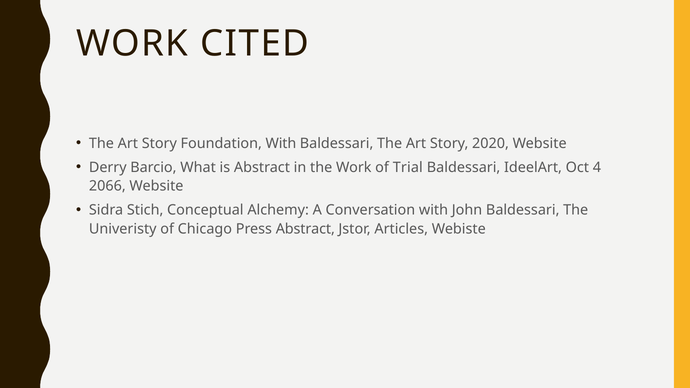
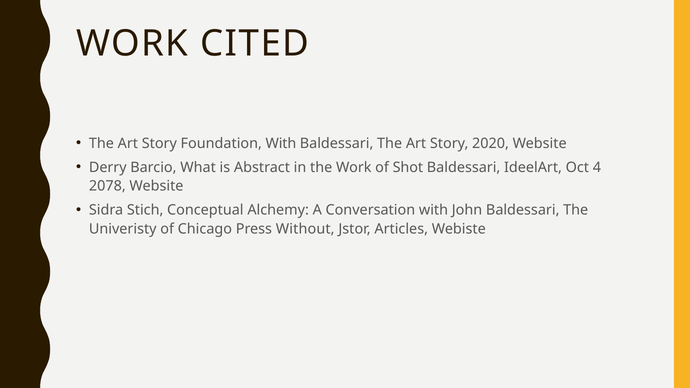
Trial: Trial -> Shot
2066: 2066 -> 2078
Press Abstract: Abstract -> Without
